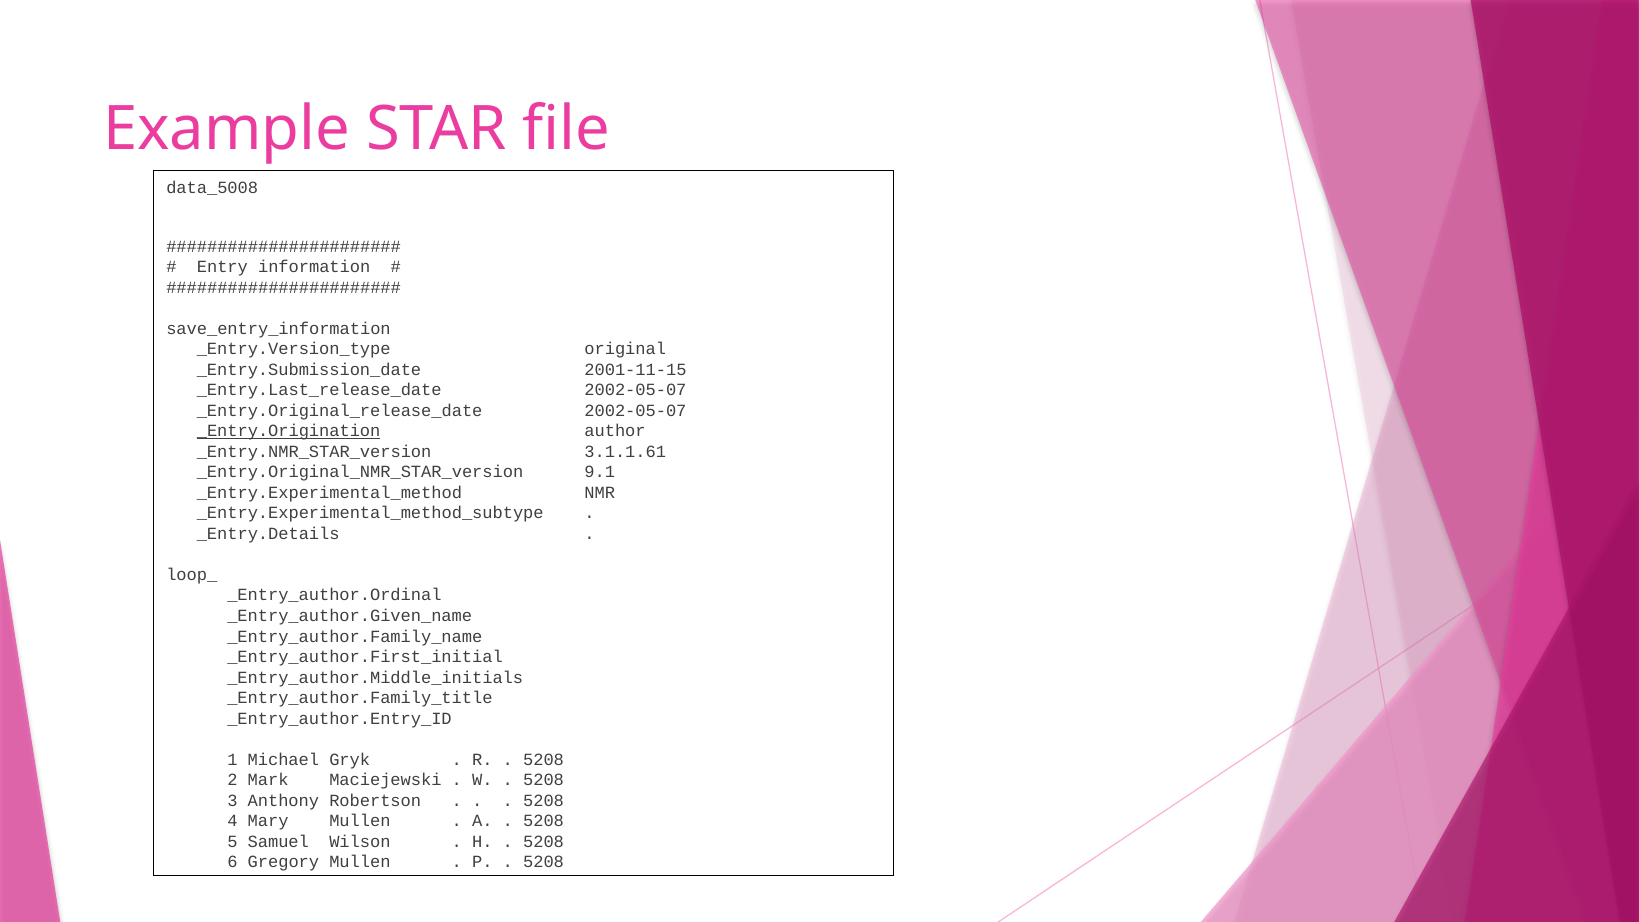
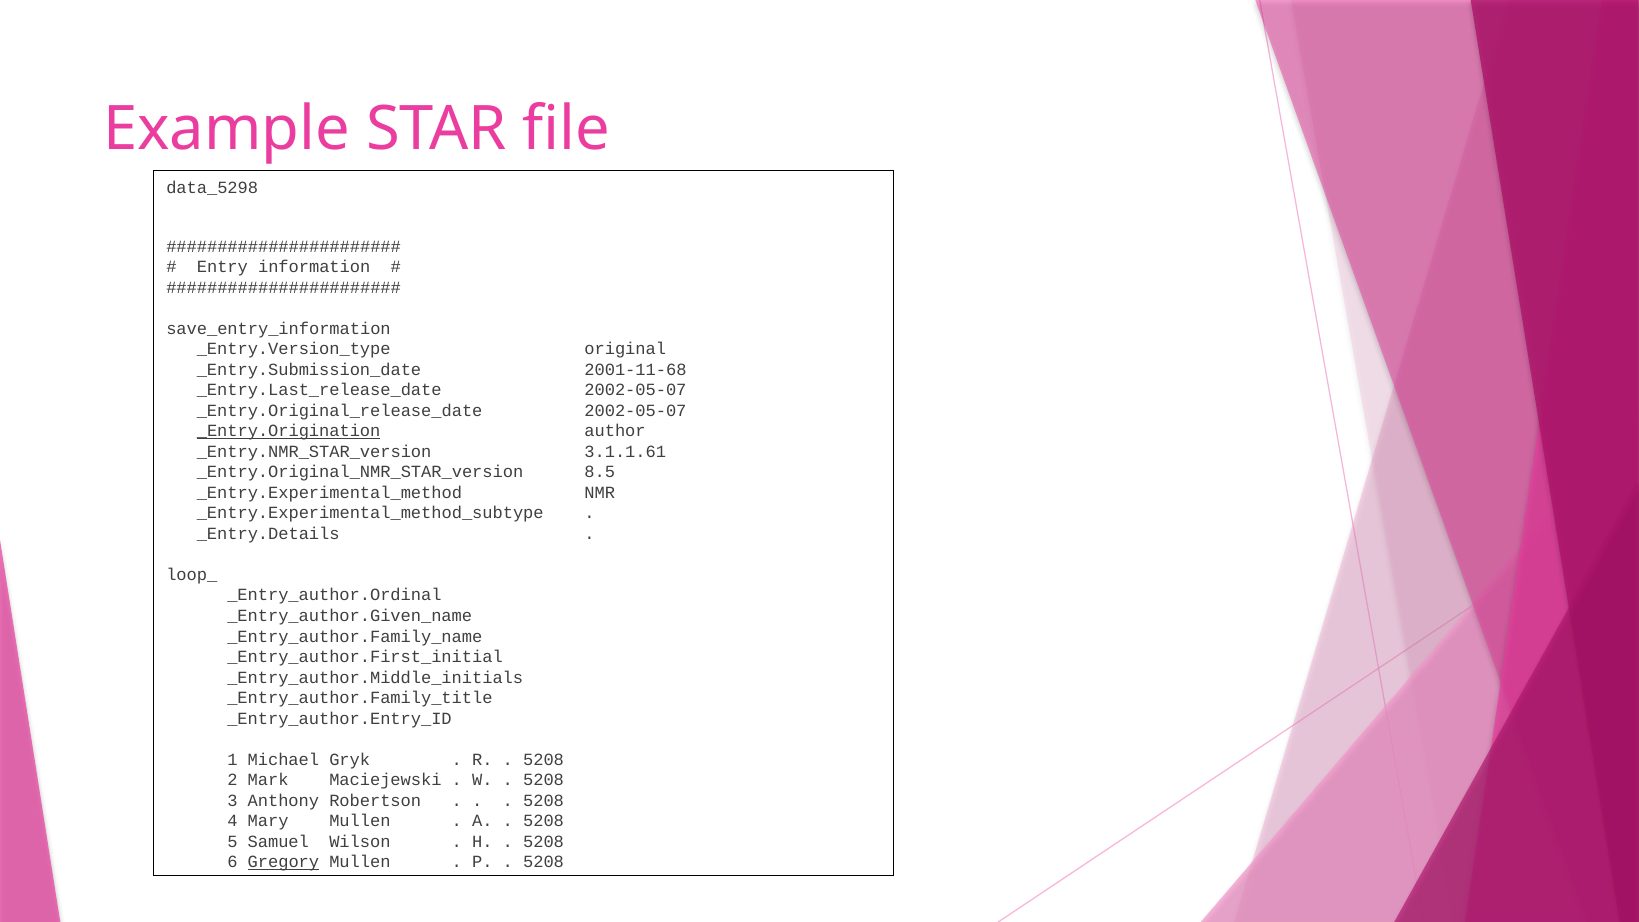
data_5008: data_5008 -> data_5298
2001-11-15: 2001-11-15 -> 2001-11-68
9.1: 9.1 -> 8.5
Gregory underline: none -> present
